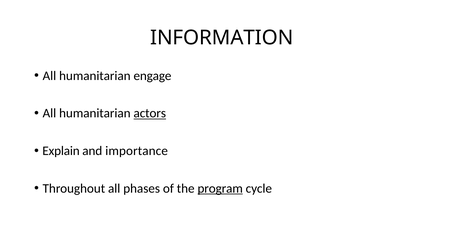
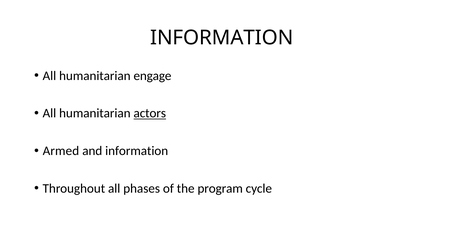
Explain: Explain -> Armed
and importance: importance -> information
program underline: present -> none
